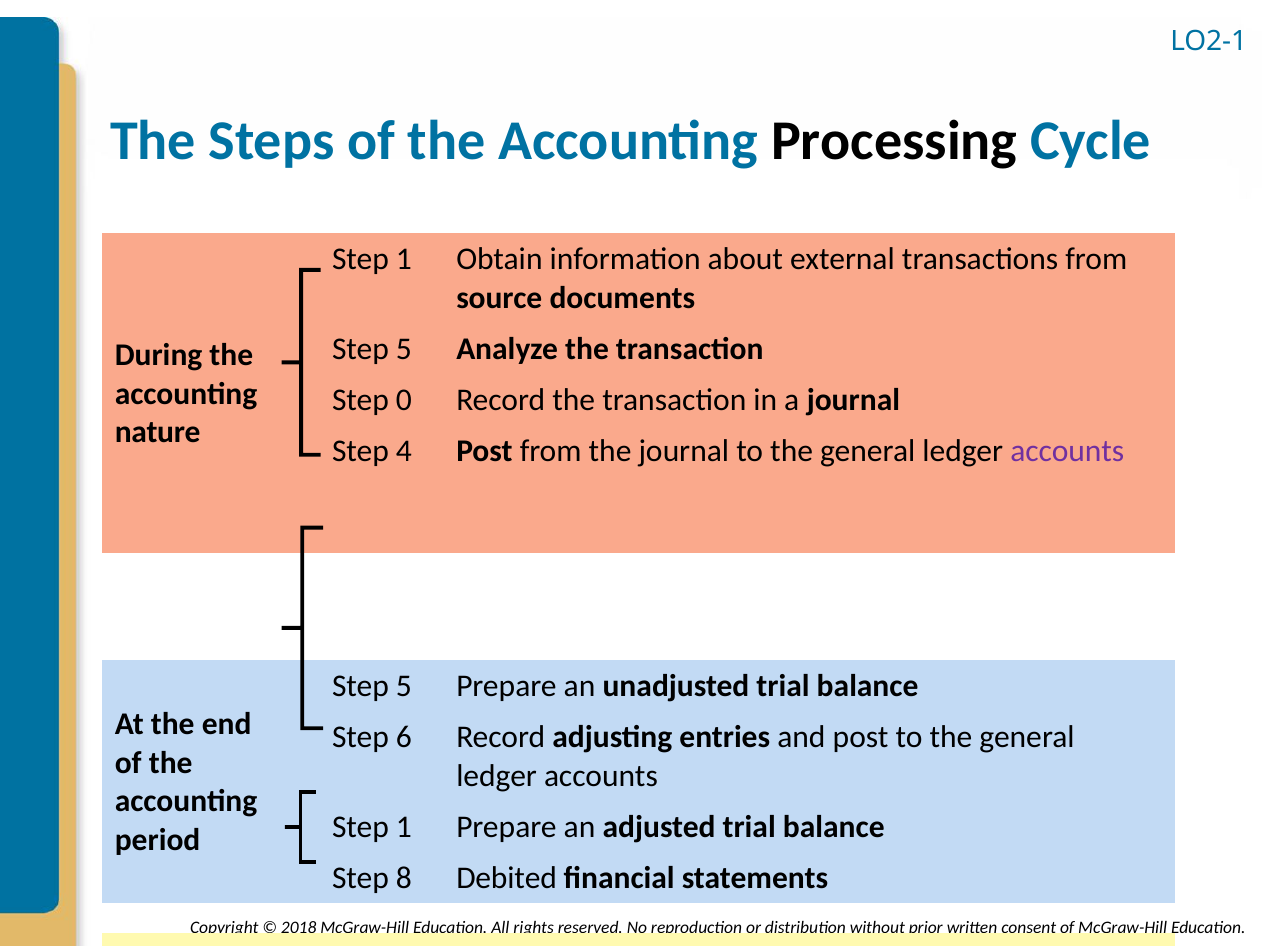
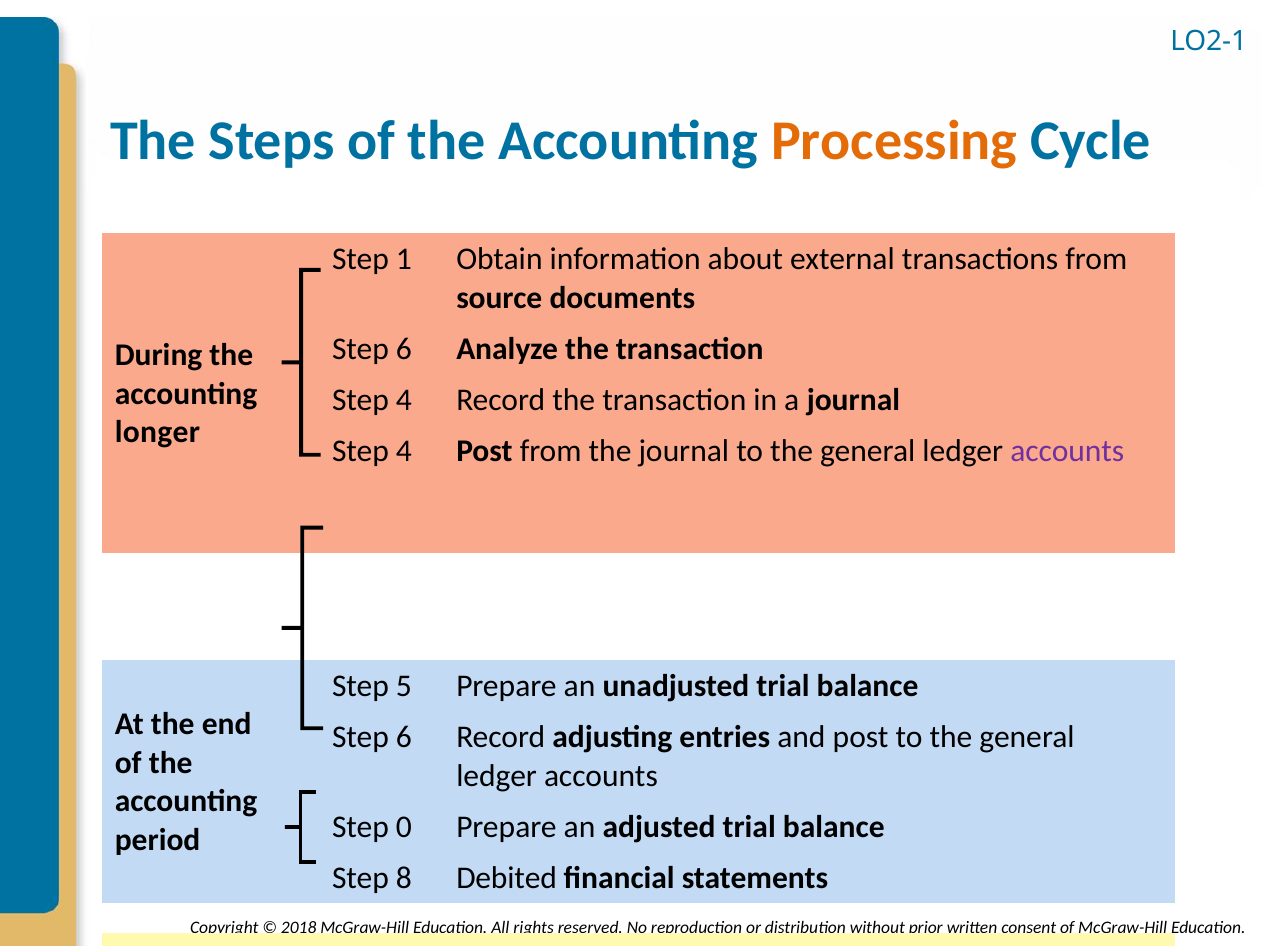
Processing colour: black -> orange
5 at (404, 349): 5 -> 6
0 at (404, 400): 0 -> 4
nature: nature -> longer
1 at (404, 827): 1 -> 0
